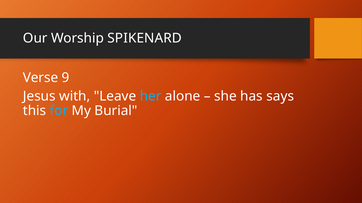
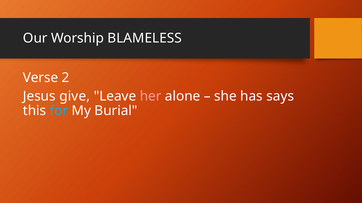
SPIKENARD: SPIKENARD -> BLAMELESS
9: 9 -> 2
with: with -> give
her colour: light blue -> pink
